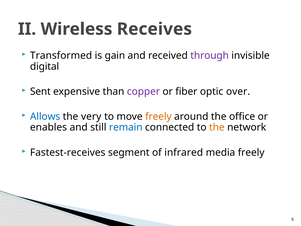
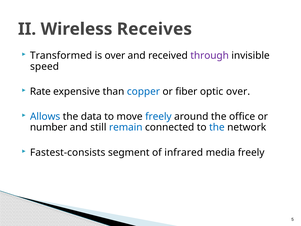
is gain: gain -> over
digital: digital -> speed
Sent: Sent -> Rate
copper colour: purple -> blue
very: very -> data
freely at (158, 116) colour: orange -> blue
enables: enables -> number
the at (217, 127) colour: orange -> blue
Fastest-receives: Fastest-receives -> Fastest-consists
